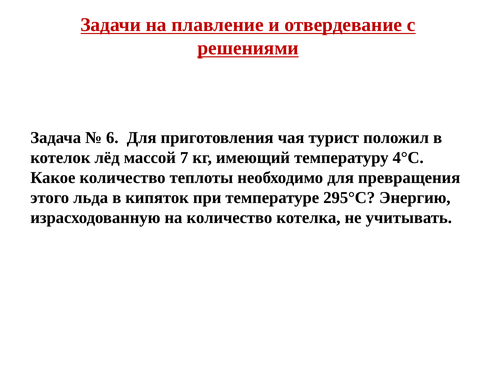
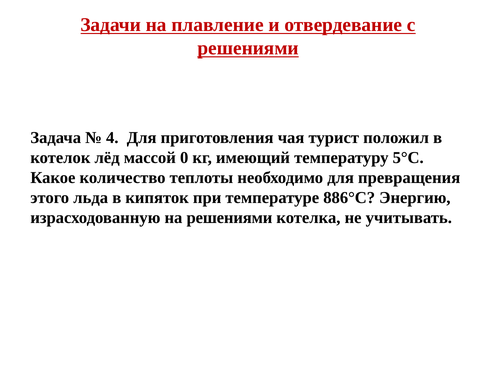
6: 6 -> 4
7: 7 -> 0
4°С: 4°С -> 5°С
295°С: 295°С -> 886°С
на количество: количество -> решениями
